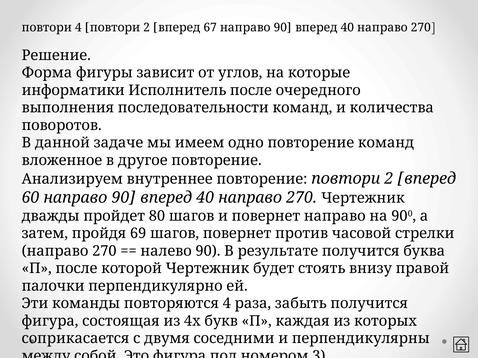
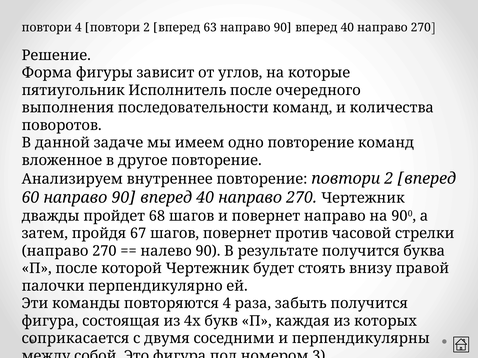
67: 67 -> 63
информатики: информатики -> пятиугольник
80: 80 -> 68
69: 69 -> 67
